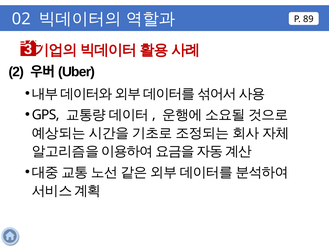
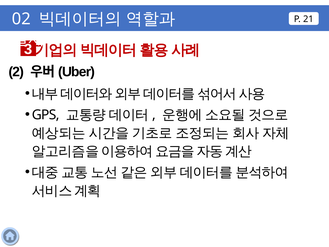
89: 89 -> 21
